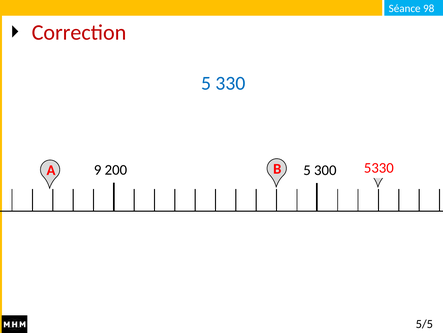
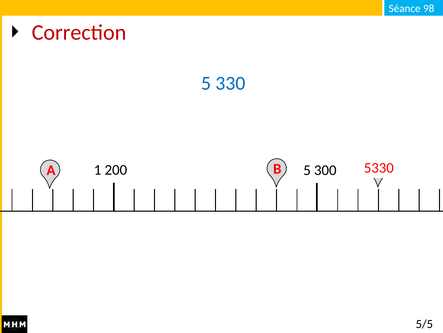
9: 9 -> 1
